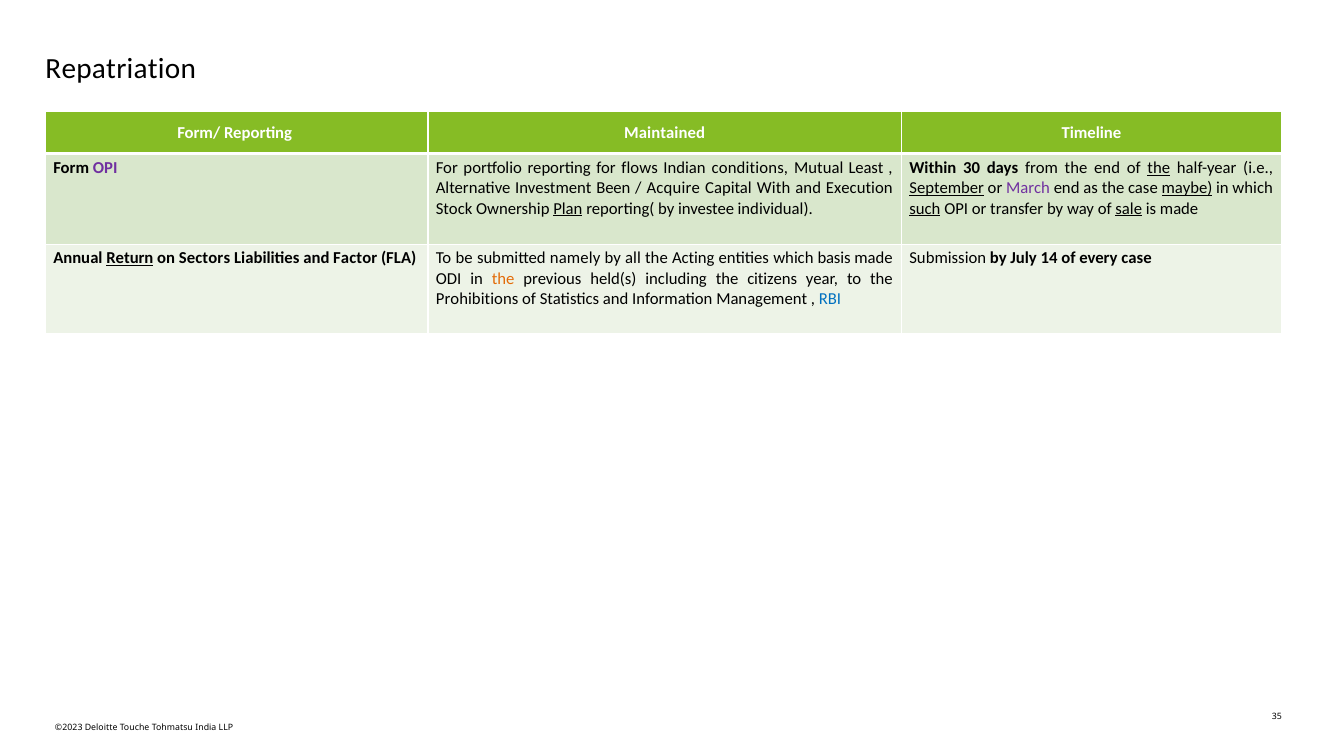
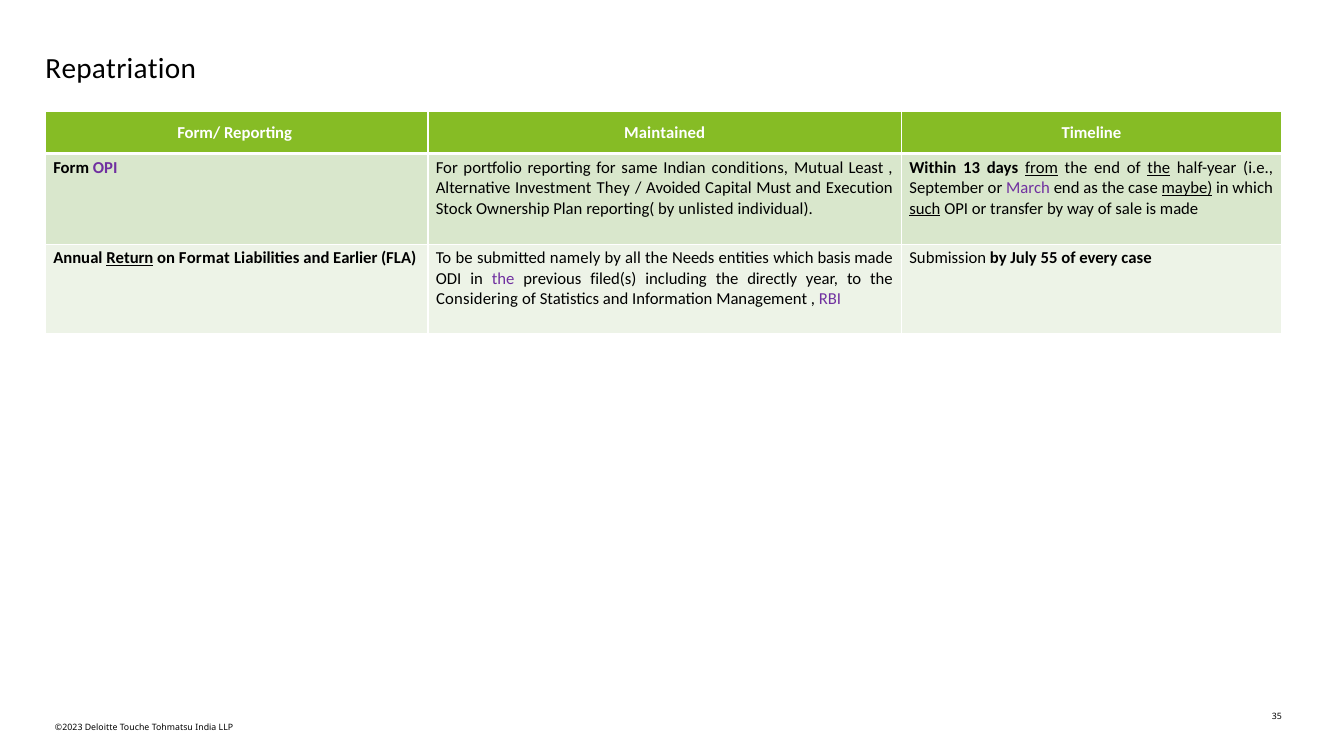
flows: flows -> same
30: 30 -> 13
from underline: none -> present
Been: Been -> They
Acquire: Acquire -> Avoided
With: With -> Must
September underline: present -> none
Plan underline: present -> none
investee: investee -> unlisted
sale underline: present -> none
Sectors: Sectors -> Format
Factor: Factor -> Earlier
Acting: Acting -> Needs
14: 14 -> 55
the at (503, 279) colour: orange -> purple
held(s: held(s -> filed(s
citizens: citizens -> directly
Prohibitions: Prohibitions -> Considering
RBI colour: blue -> purple
